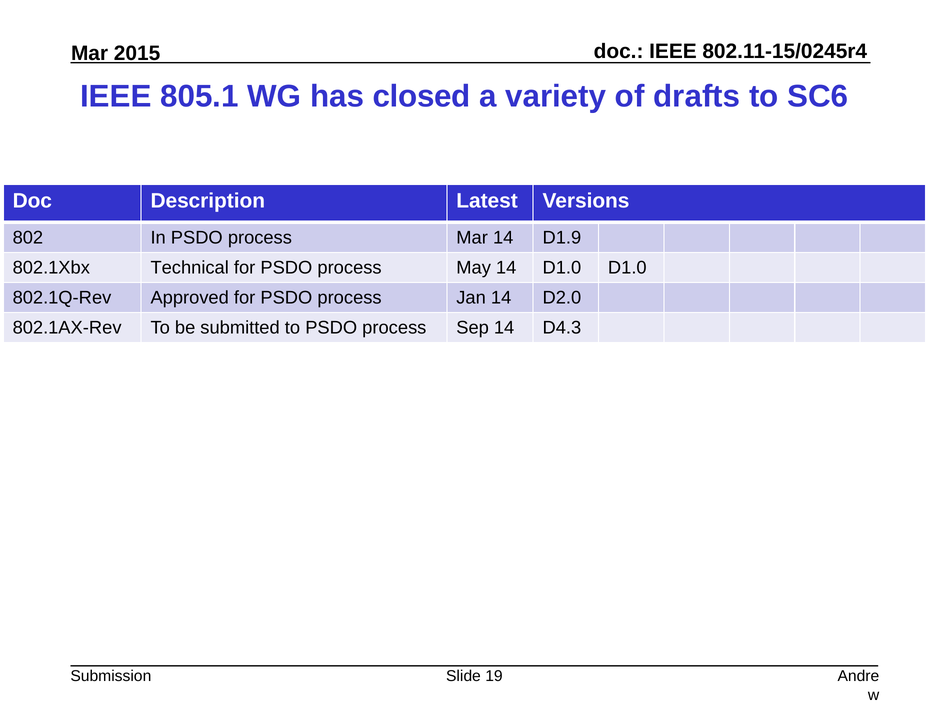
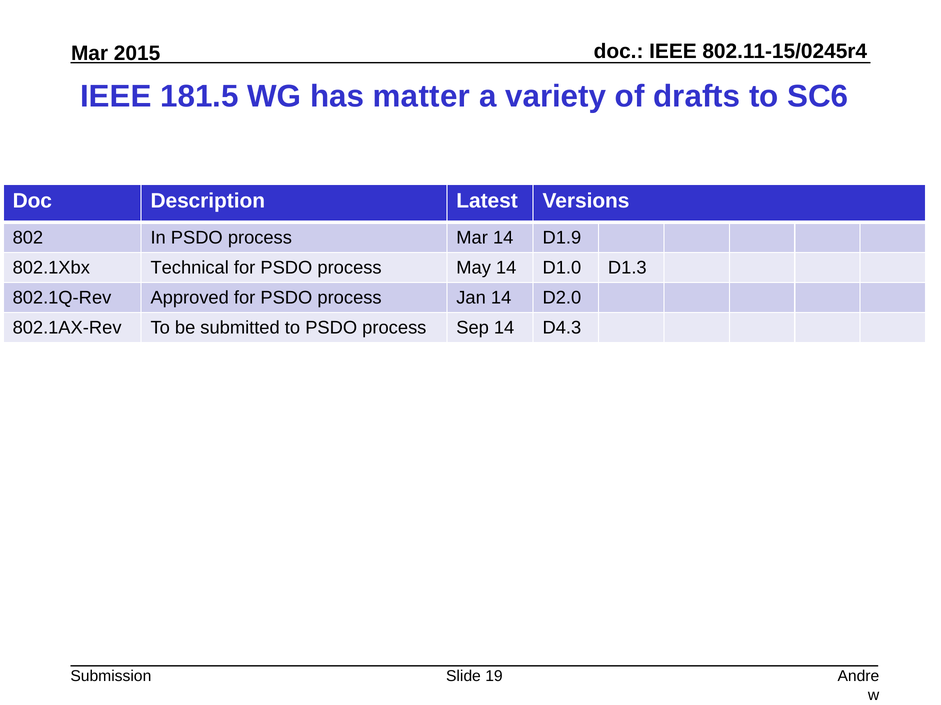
805.1: 805.1 -> 181.5
closed: closed -> matter
D1.0 D1.0: D1.0 -> D1.3
